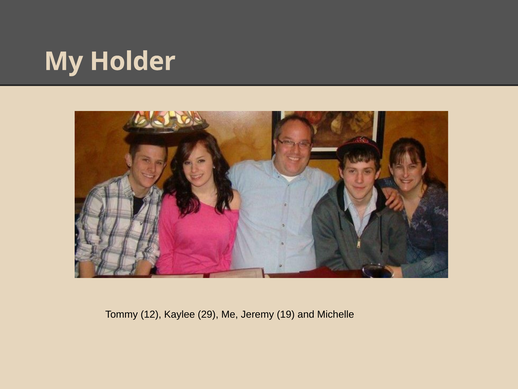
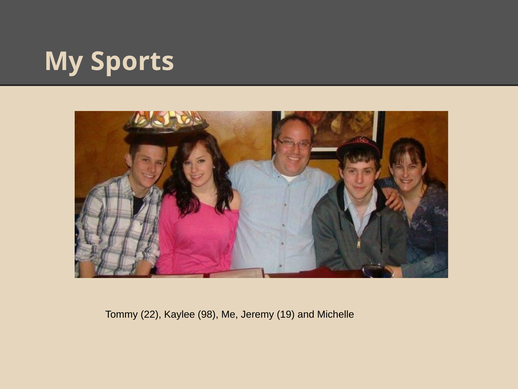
Holder: Holder -> Sports
12: 12 -> 22
29: 29 -> 98
